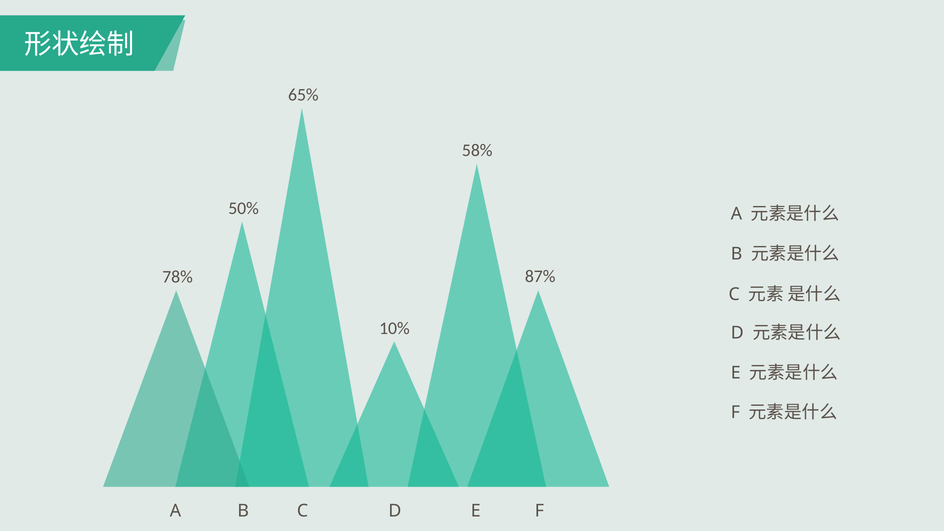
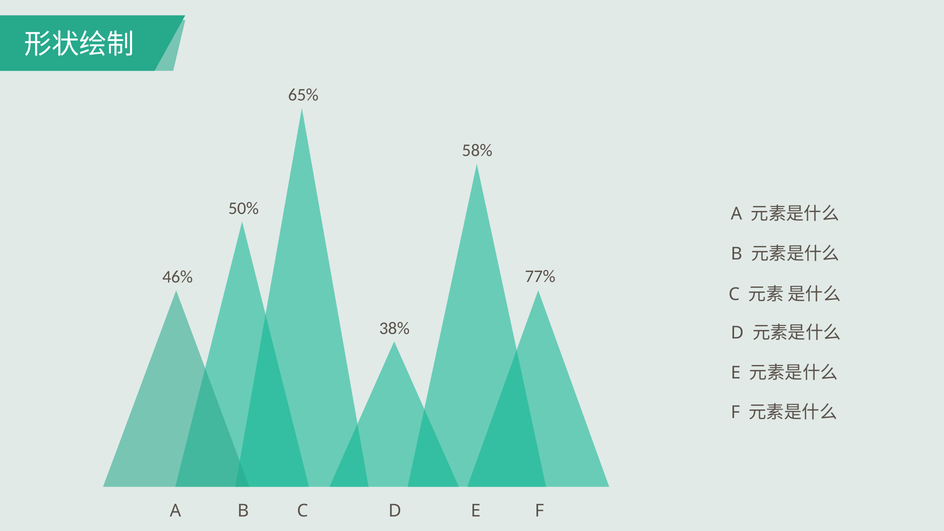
87%: 87% -> 77%
78%: 78% -> 46%
10%: 10% -> 38%
